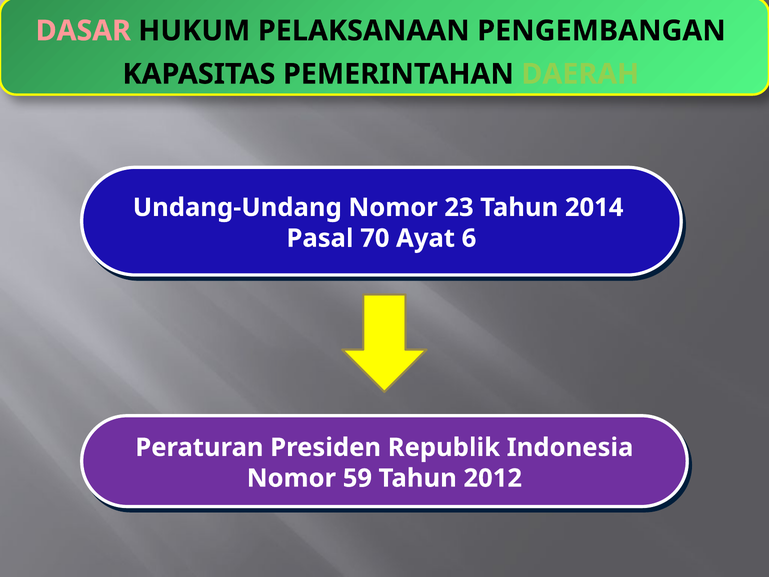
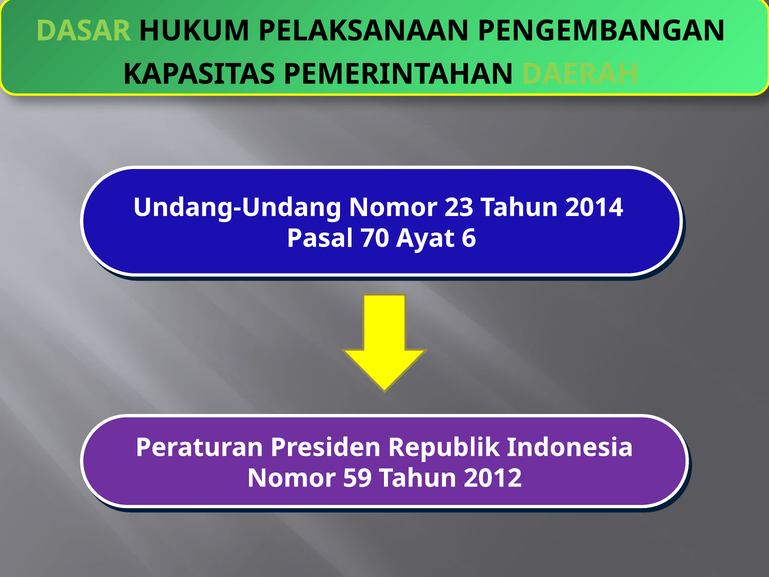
DASAR colour: pink -> light green
